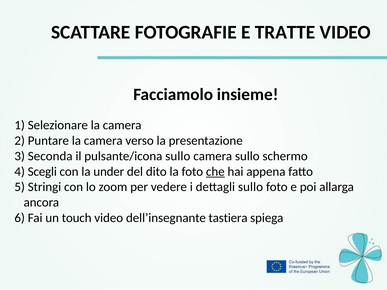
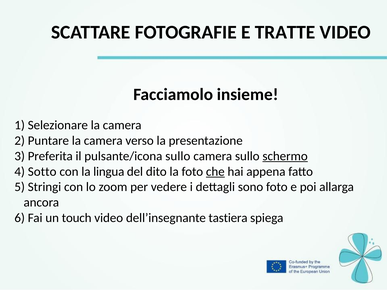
Seconda: Seconda -> Preferita
schermo underline: none -> present
Scegli: Scegli -> Sotto
under: under -> lingua
dettagli sullo: sullo -> sono
